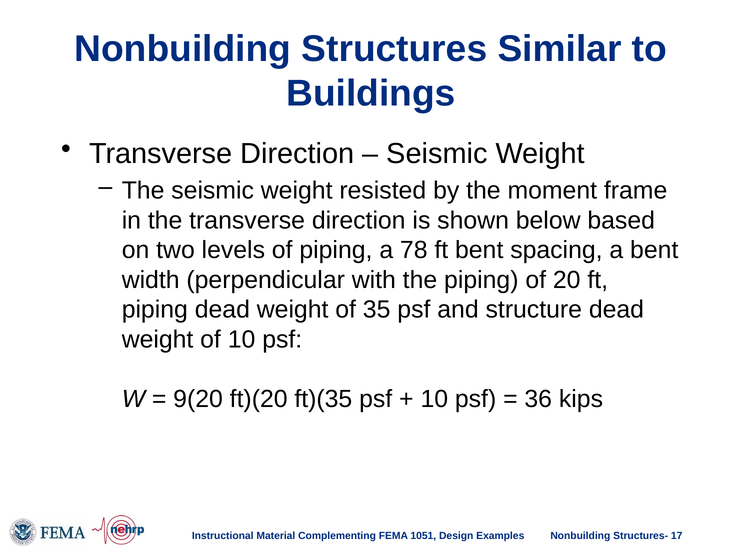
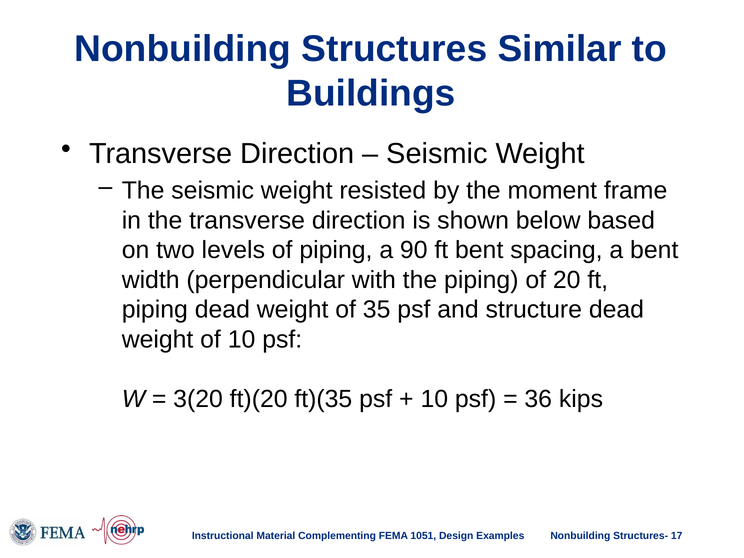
78: 78 -> 90
9(20: 9(20 -> 3(20
